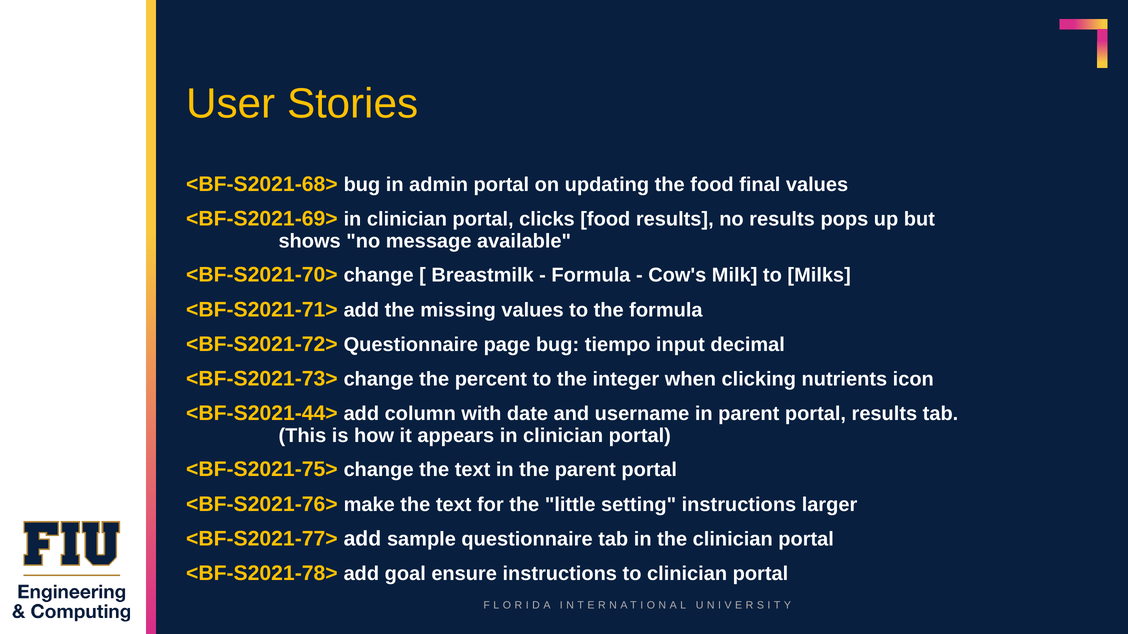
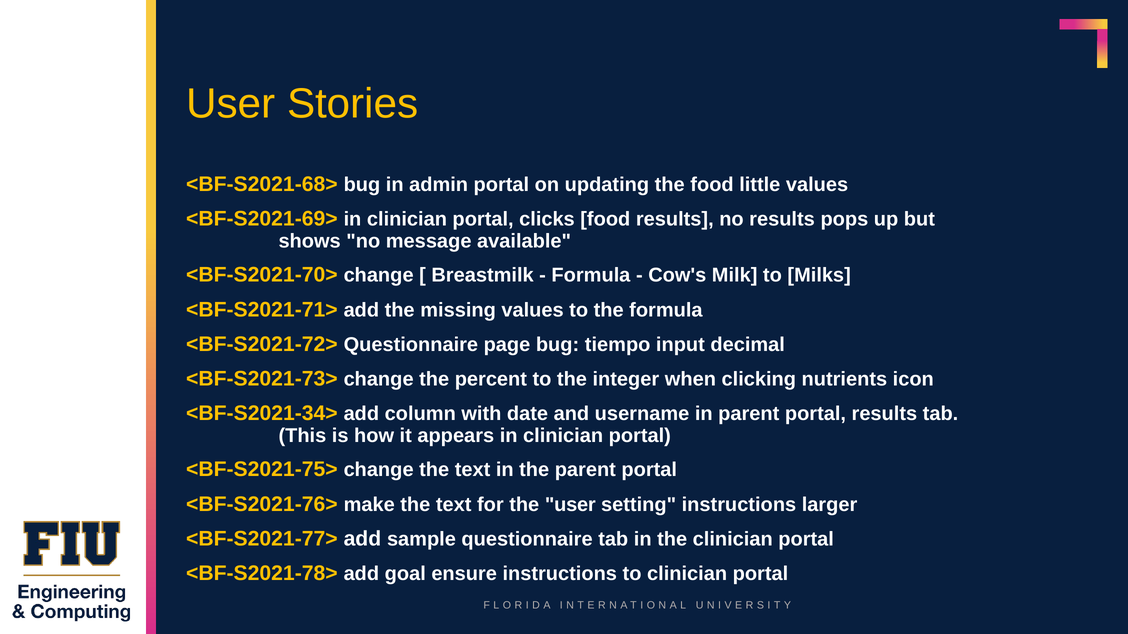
final: final -> little
<BF-S2021-44>: <BF-S2021-44> -> <BF-S2021-34>
the little: little -> user
